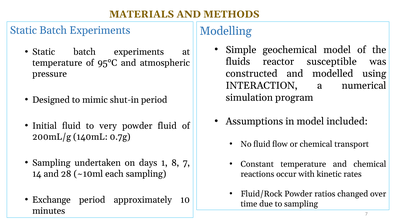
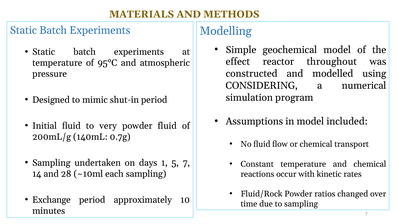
fluids: fluids -> effect
susceptible: susceptible -> throughout
INTERACTION: INTERACTION -> CONSIDERING
8: 8 -> 5
